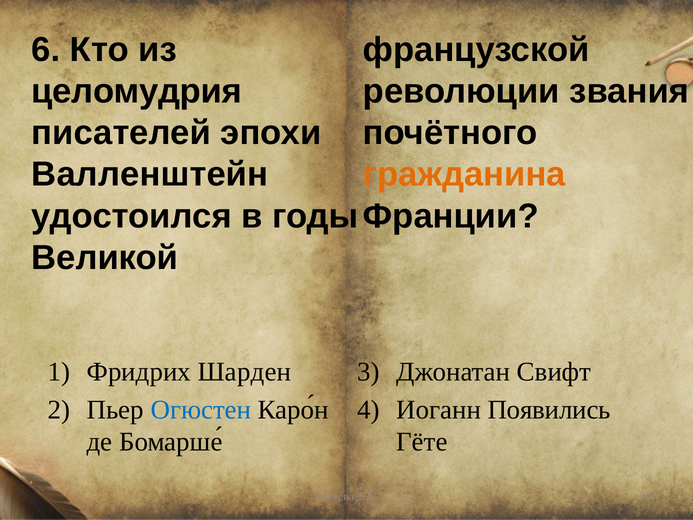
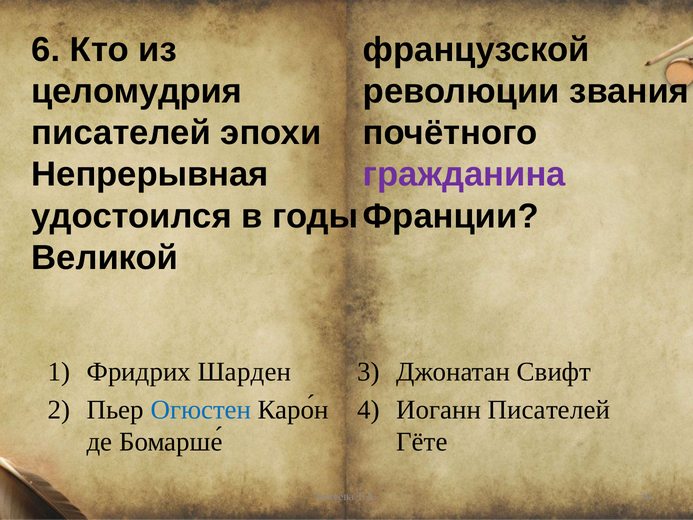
Валленштейн: Валленштейн -> Непрерывная
гражданина colour: orange -> purple
Иоганн Появились: Появились -> Писателей
